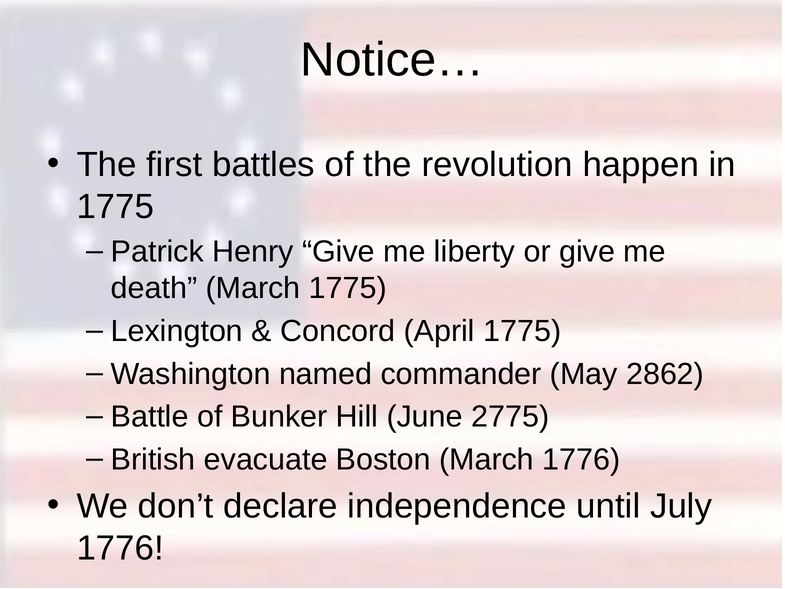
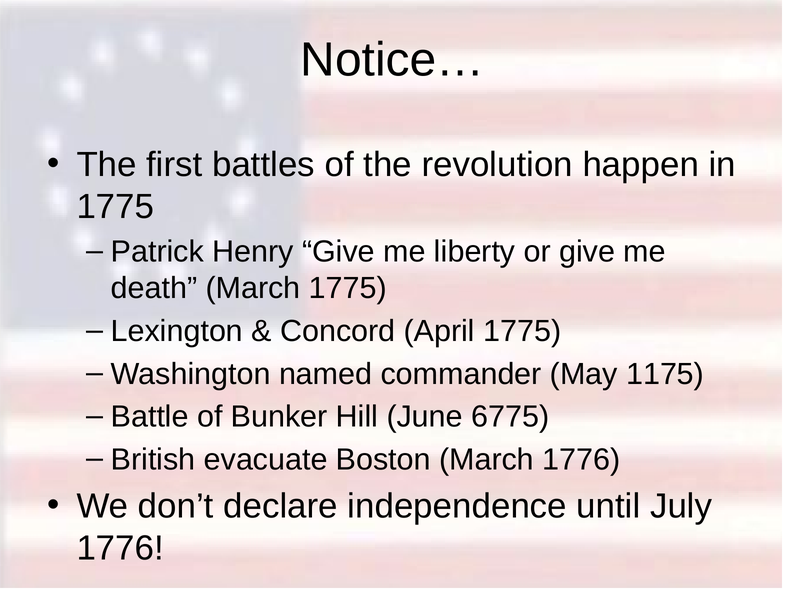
2862: 2862 -> 1175
2775: 2775 -> 6775
